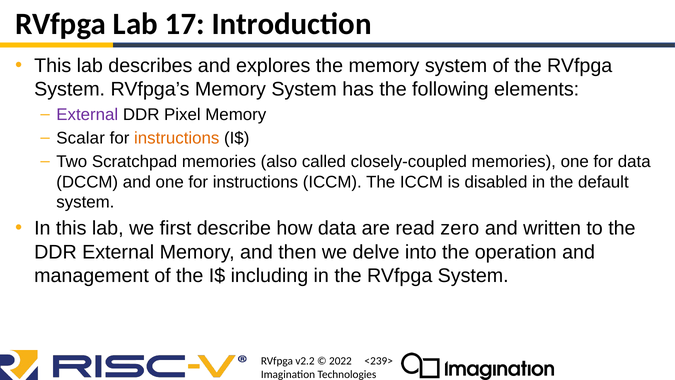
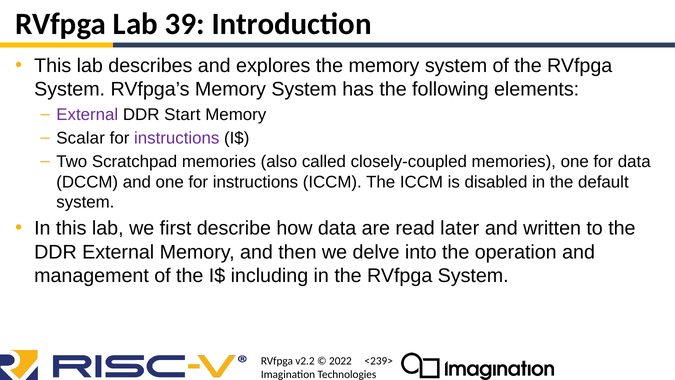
17: 17 -> 39
Pixel: Pixel -> Start
instructions at (177, 138) colour: orange -> purple
zero: zero -> later
